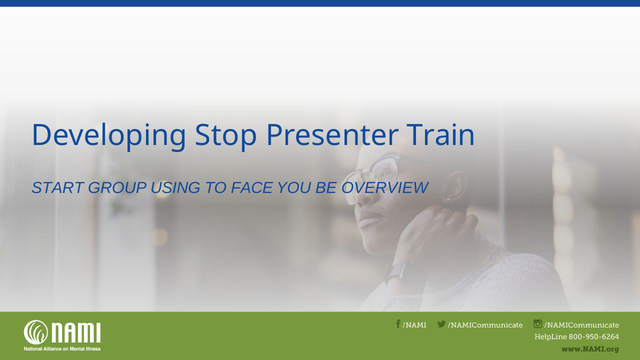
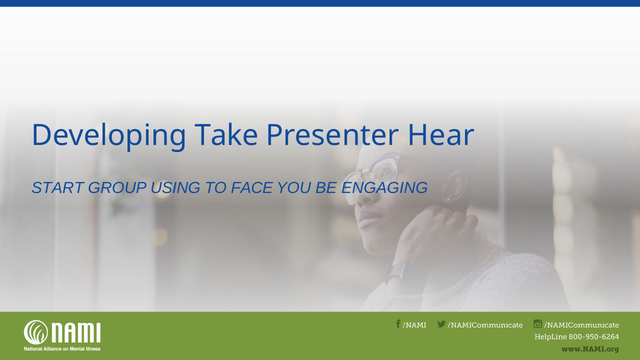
Stop: Stop -> Take
Train: Train -> Hear
OVERVIEW: OVERVIEW -> ENGAGING
